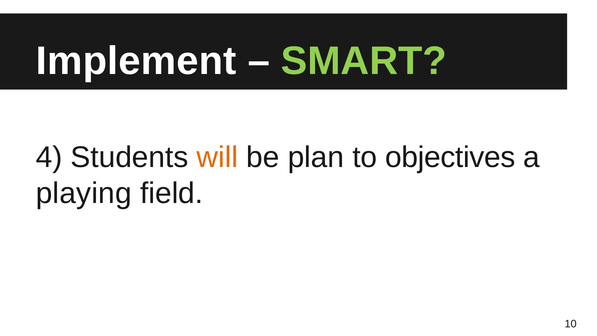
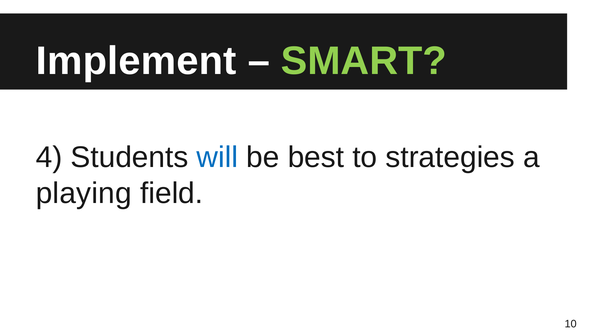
will colour: orange -> blue
plan: plan -> best
objectives: objectives -> strategies
